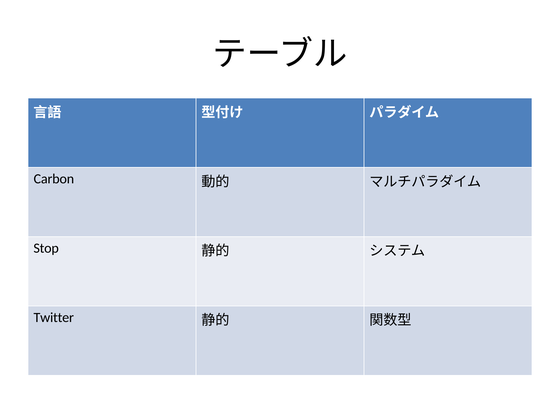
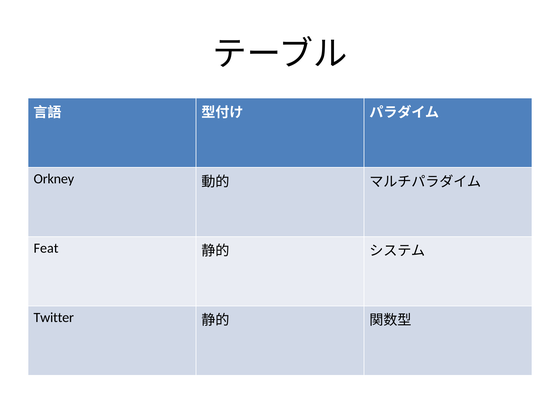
Carbon: Carbon -> Orkney
Stop: Stop -> Feat
